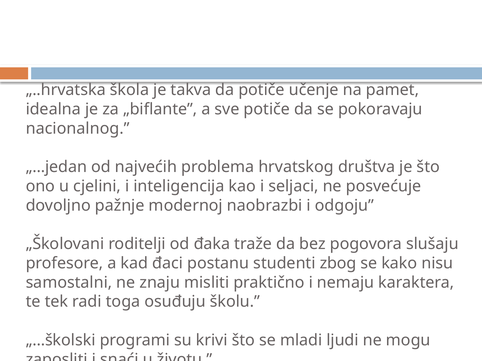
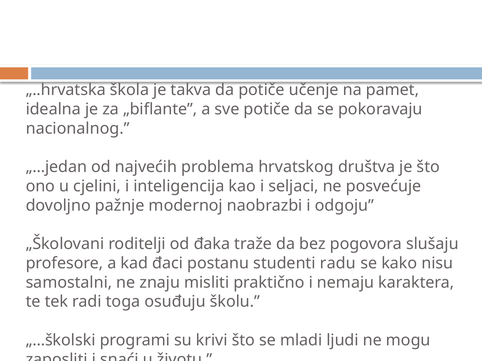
zbog: zbog -> radu
